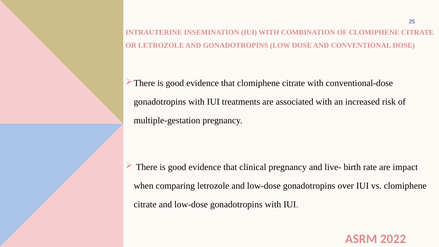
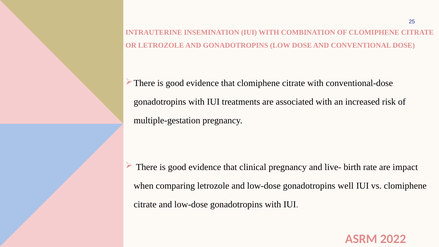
over: over -> well
